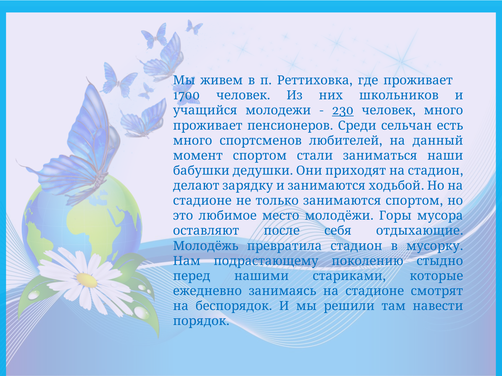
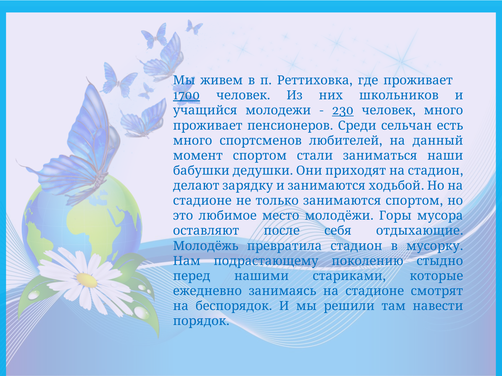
1700 underline: none -> present
